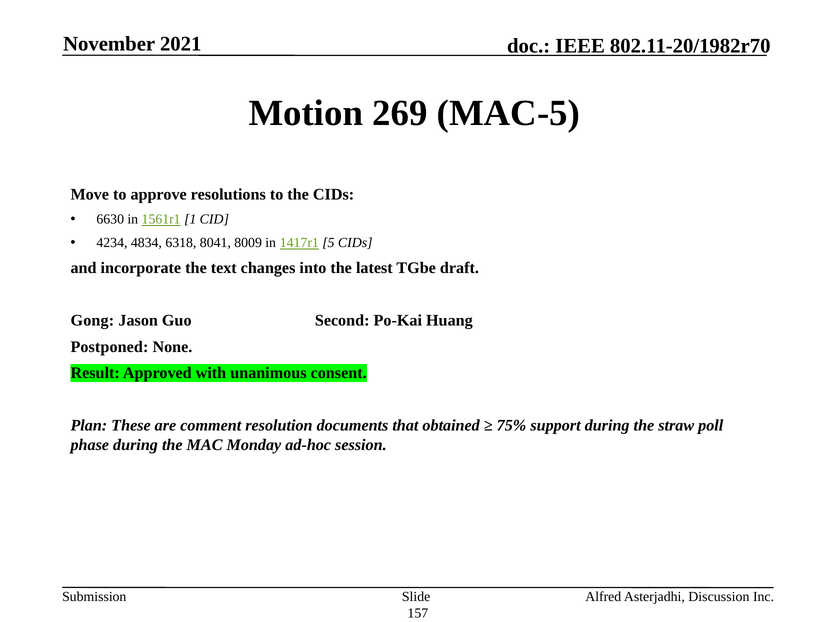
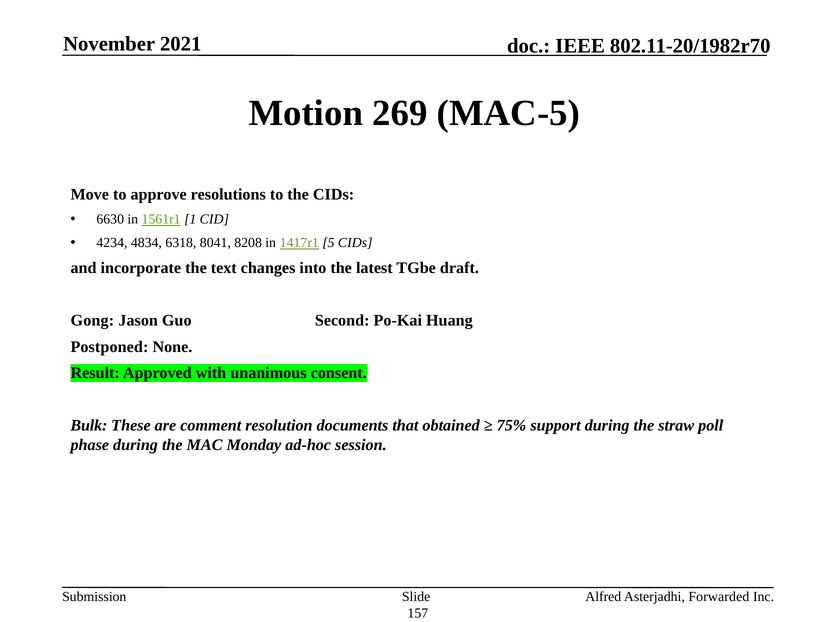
8009: 8009 -> 8208
Plan: Plan -> Bulk
Discussion: Discussion -> Forwarded
